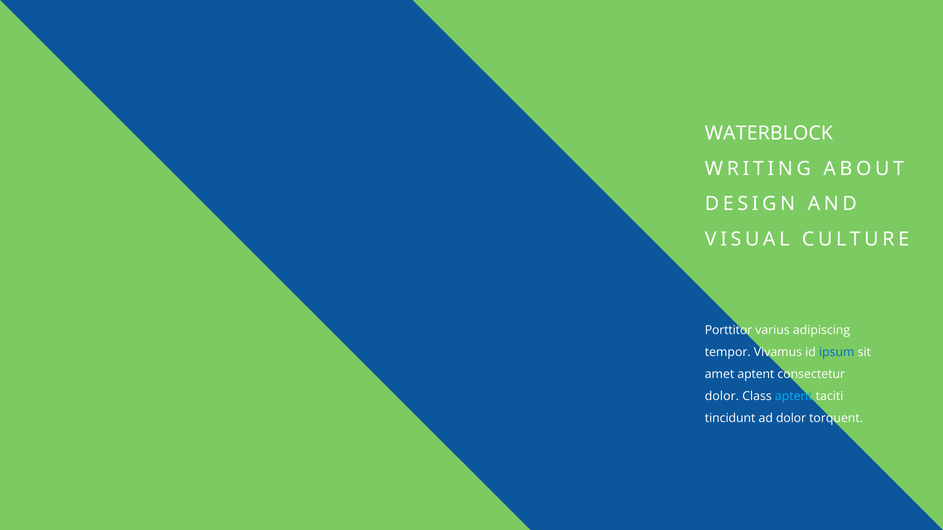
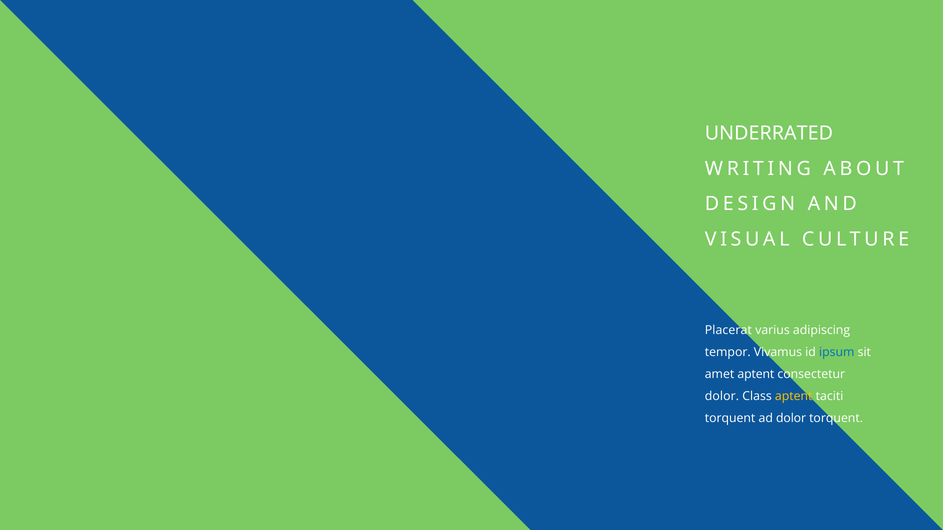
WATERBLOCK: WATERBLOCK -> UNDERRATED
Porttitor: Porttitor -> Placerat
aptent at (794, 397) colour: light blue -> yellow
tincidunt at (730, 419): tincidunt -> torquent
